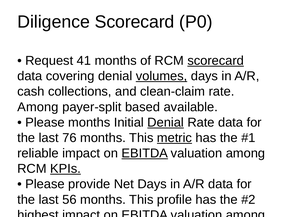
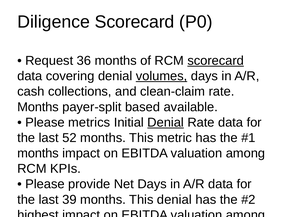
Request 41: 41 -> 36
Among at (38, 107): Among -> Months
Please months: months -> metrics
76: 76 -> 52
metric at (174, 138) underline: present -> none
reliable at (38, 153): reliable -> months
EBITDA at (145, 153) underline: present -> none
KPIs at (65, 169) underline: present -> none
56: 56 -> 39
This profile: profile -> denial
